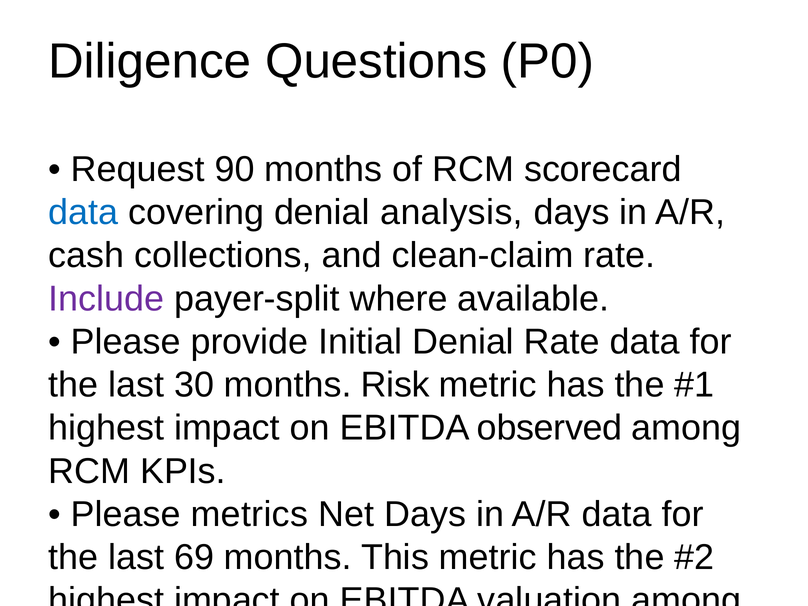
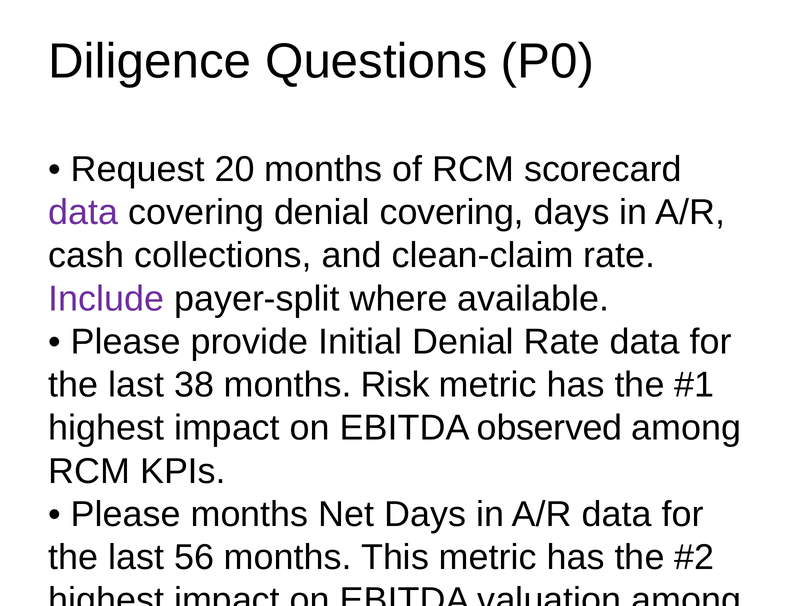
90: 90 -> 20
data at (83, 213) colour: blue -> purple
denial analysis: analysis -> covering
30: 30 -> 38
Please metrics: metrics -> months
69: 69 -> 56
